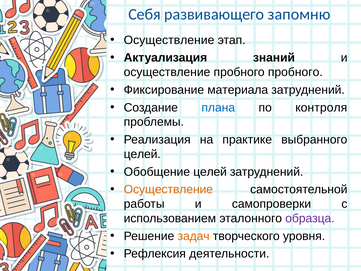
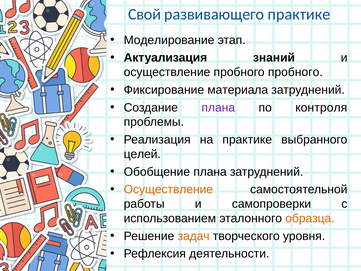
Себя: Себя -> Свой
развивающего запомню: запомню -> практике
Осуществление at (169, 40): Осуществление -> Моделирование
плана at (218, 107) colour: blue -> purple
Обобщение целей: целей -> плана
образца colour: purple -> orange
